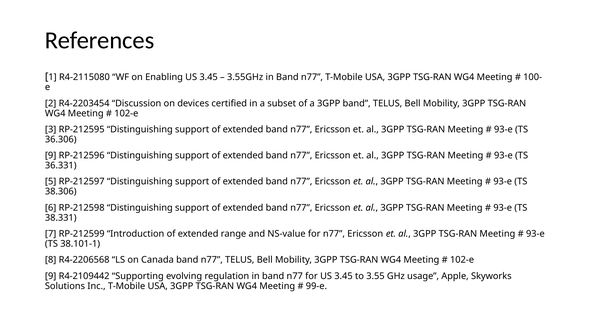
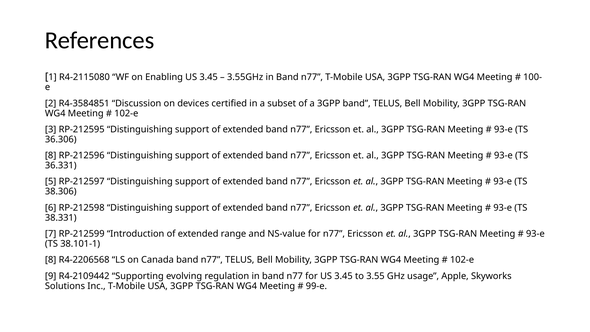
R4-2203454: R4-2203454 -> R4-3584851
9 at (51, 155): 9 -> 8
